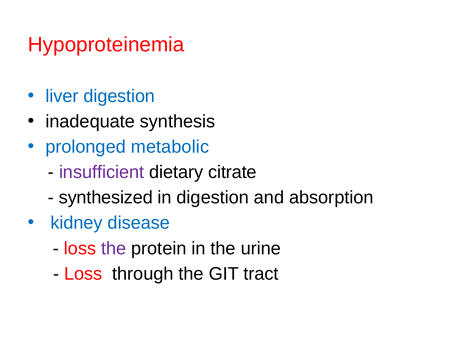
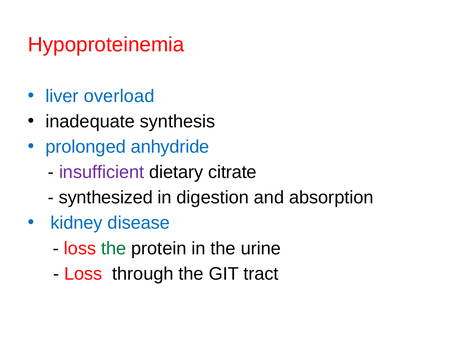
liver digestion: digestion -> overload
metabolic: metabolic -> anhydride
the at (114, 248) colour: purple -> green
